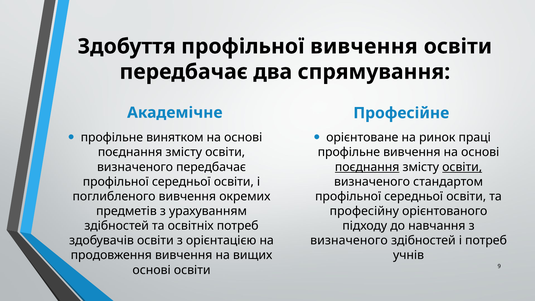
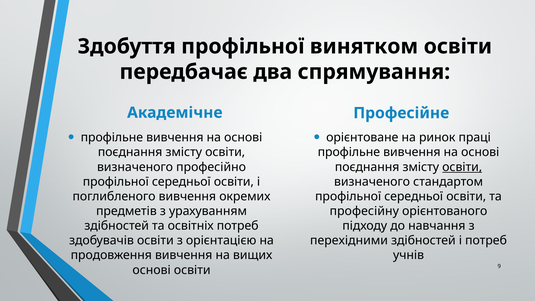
профільної вивчення: вивчення -> винятком
винятком at (175, 138): винятком -> вивчення
визначеного передбачає: передбачає -> професійно
поєднання at (367, 167) underline: present -> none
визначеного at (349, 240): визначеного -> перехідними
